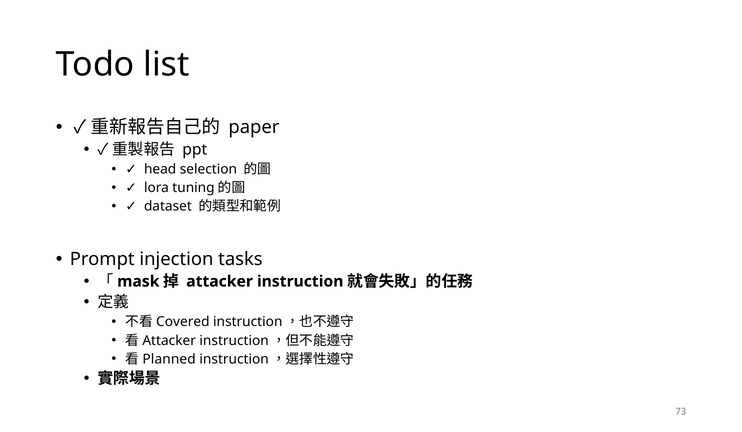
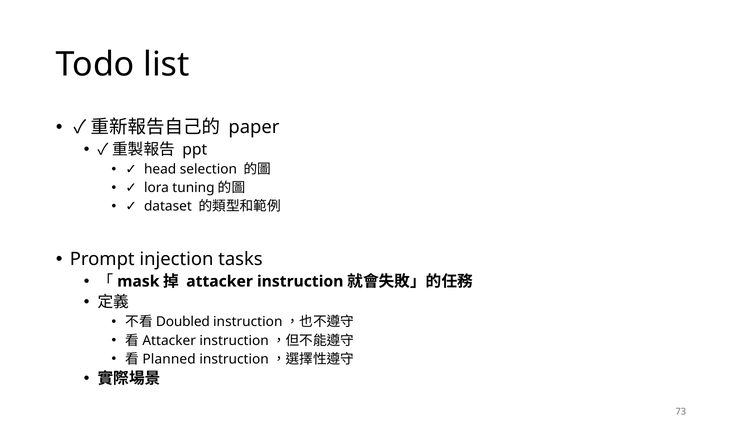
Covered: Covered -> Doubled
